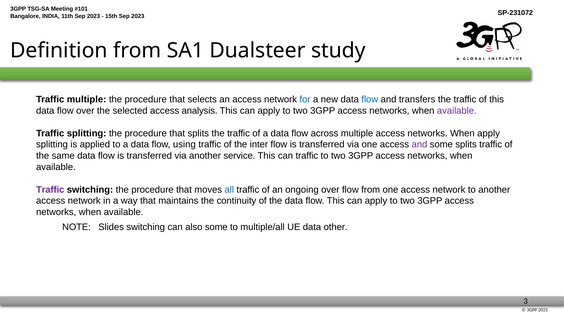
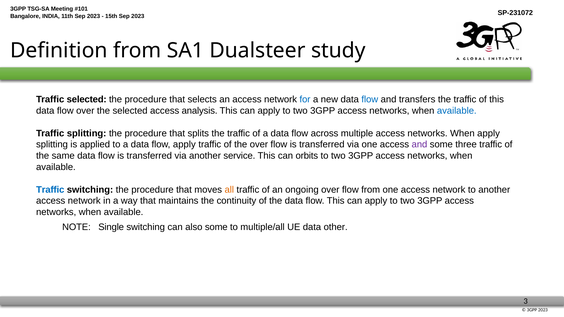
Traffic multiple: multiple -> selected
available at (457, 111) colour: purple -> blue
flow using: using -> apply
the inter: inter -> over
some splits: splits -> three
can traffic: traffic -> orbits
Traffic at (50, 190) colour: purple -> blue
all colour: blue -> orange
Slides: Slides -> Single
